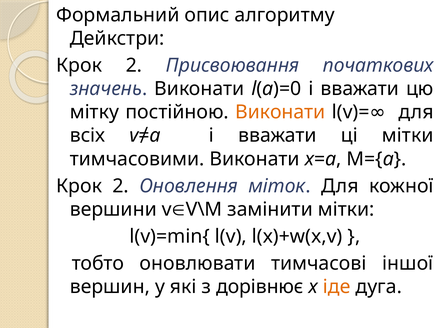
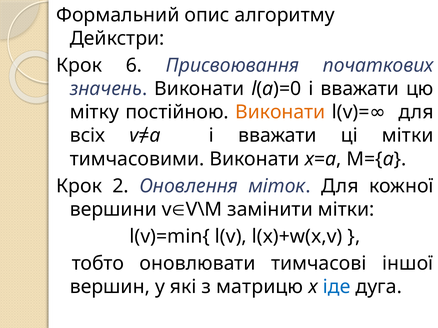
2 at (134, 66): 2 -> 6
дорівнює: дорівнює -> матрицю
іде colour: orange -> blue
